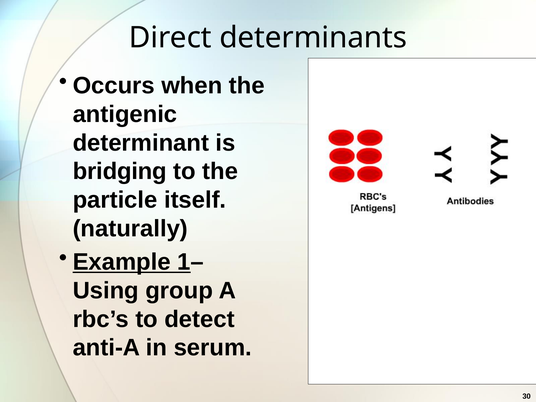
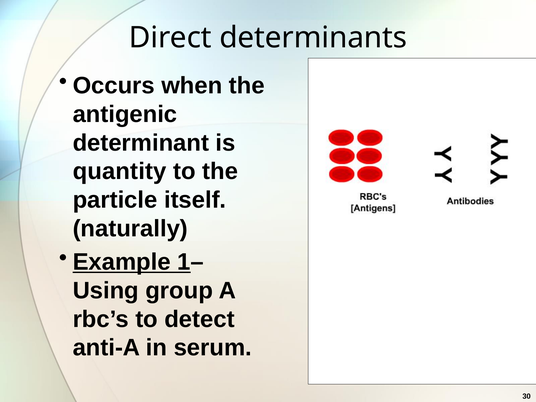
bridging: bridging -> quantity
